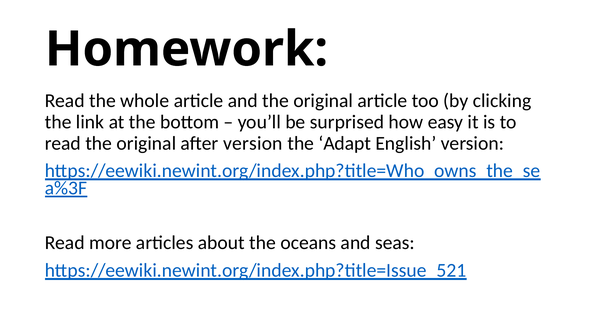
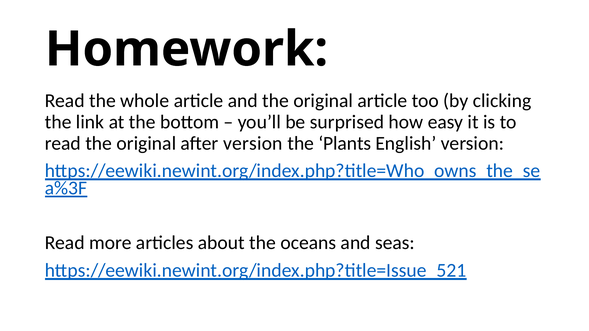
Adapt: Adapt -> Plants
